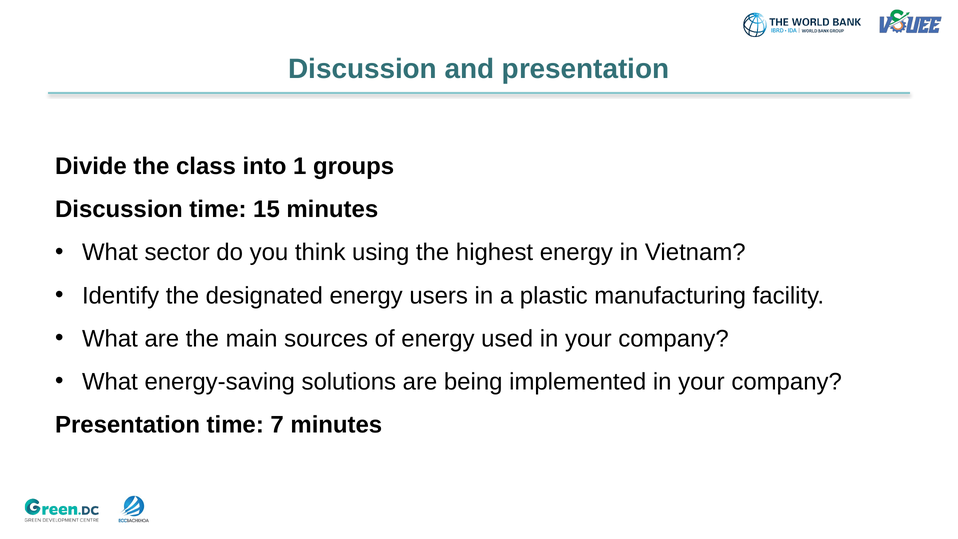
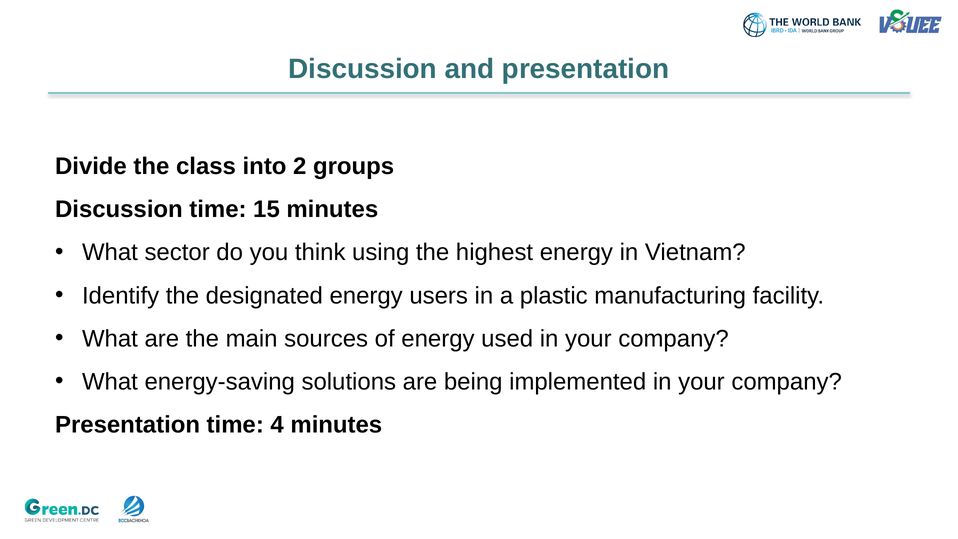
1: 1 -> 2
7: 7 -> 4
